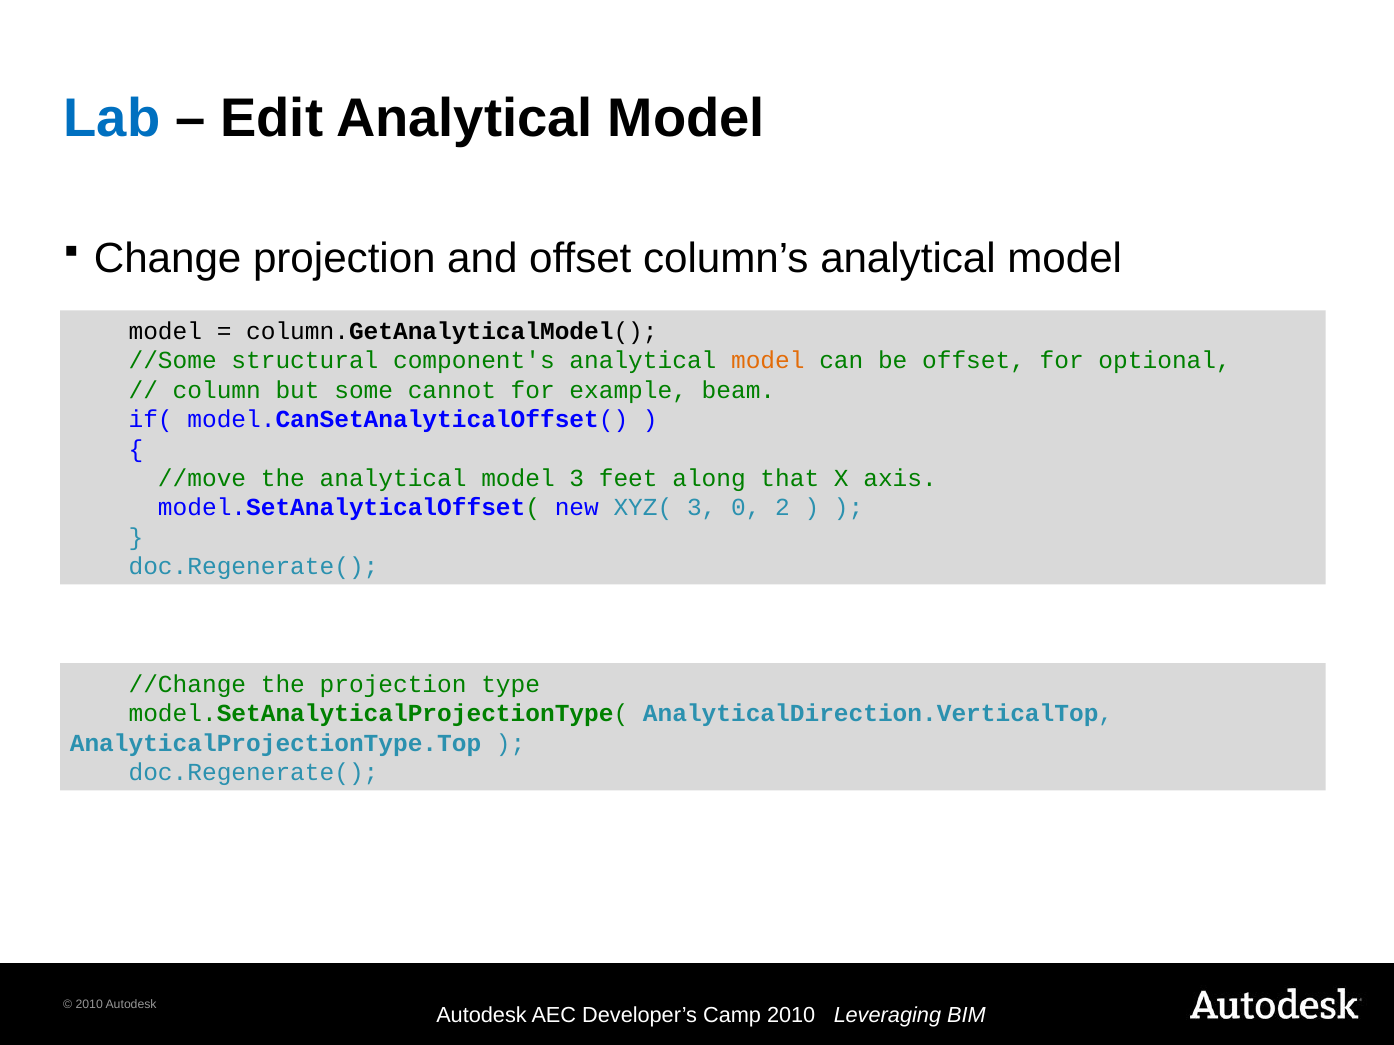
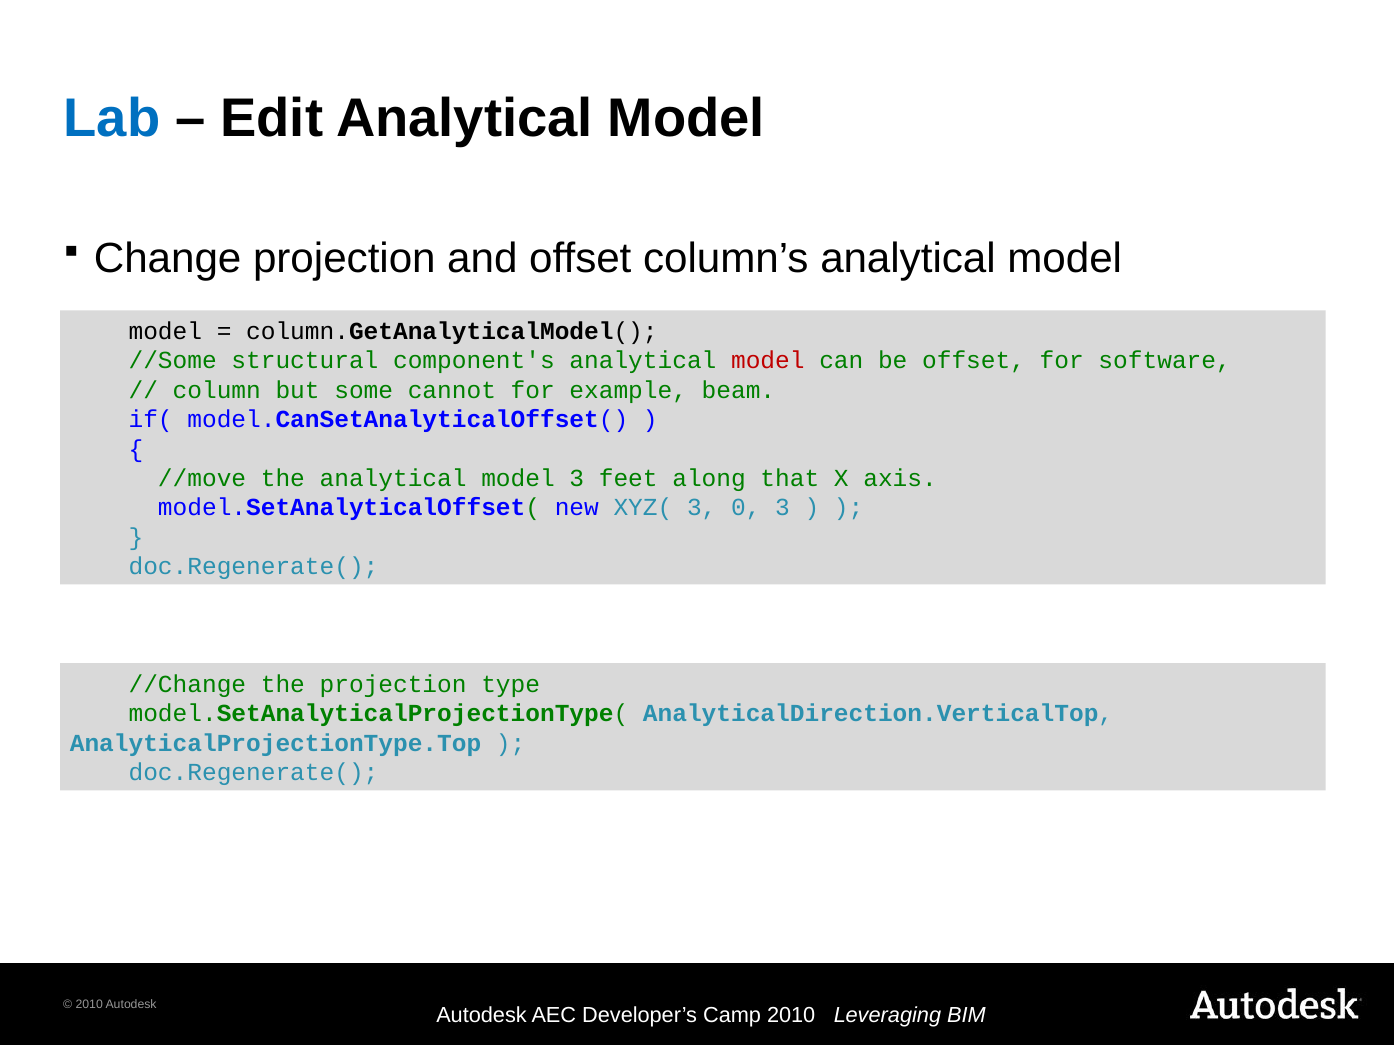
model at (768, 361) colour: orange -> red
optional: optional -> software
0 2: 2 -> 3
